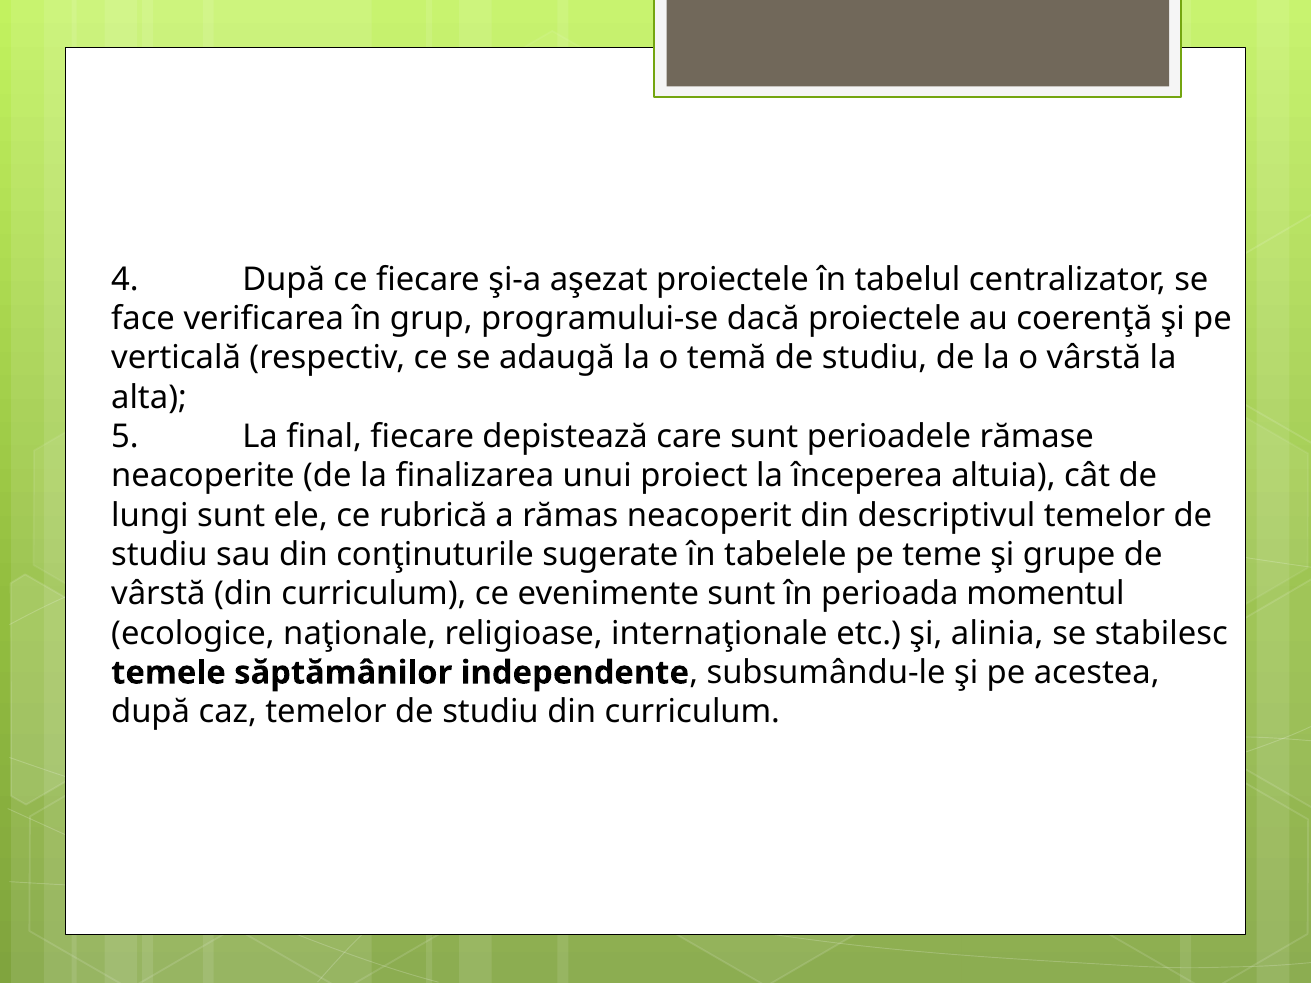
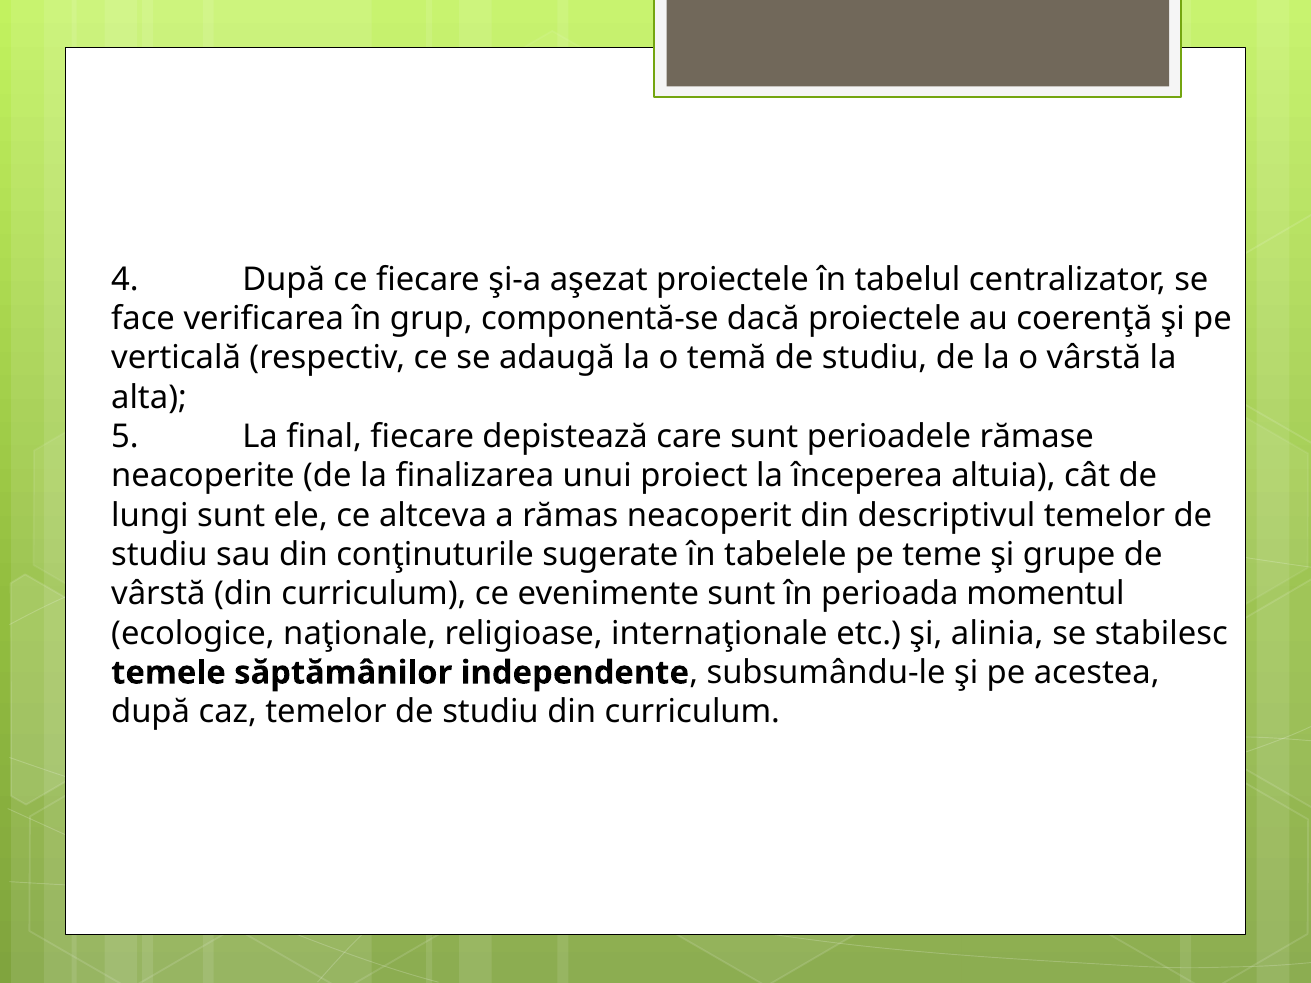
programului-se: programului-se -> componentă-se
rubrică: rubrică -> altceva
